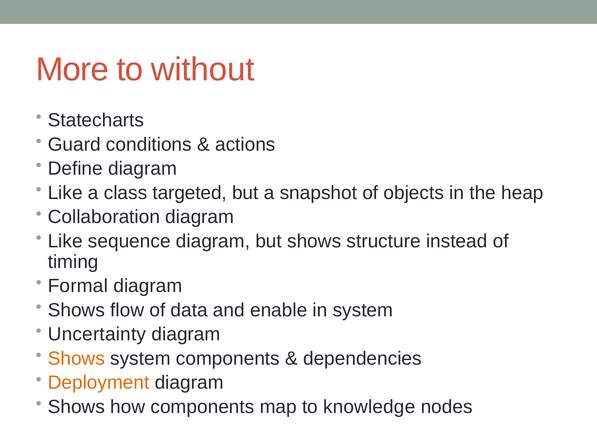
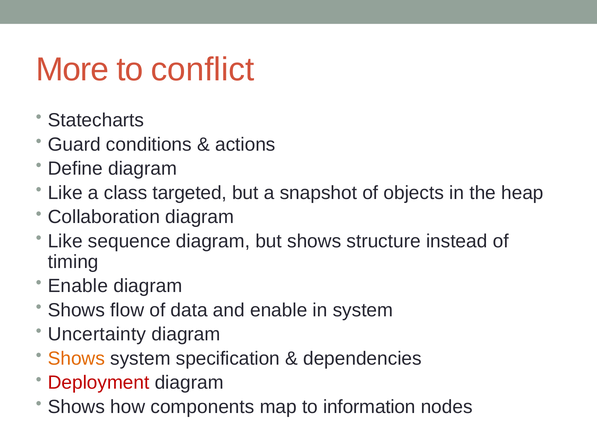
without: without -> conflict
Formal at (78, 286): Formal -> Enable
system components: components -> specification
Deployment colour: orange -> red
knowledge: knowledge -> information
